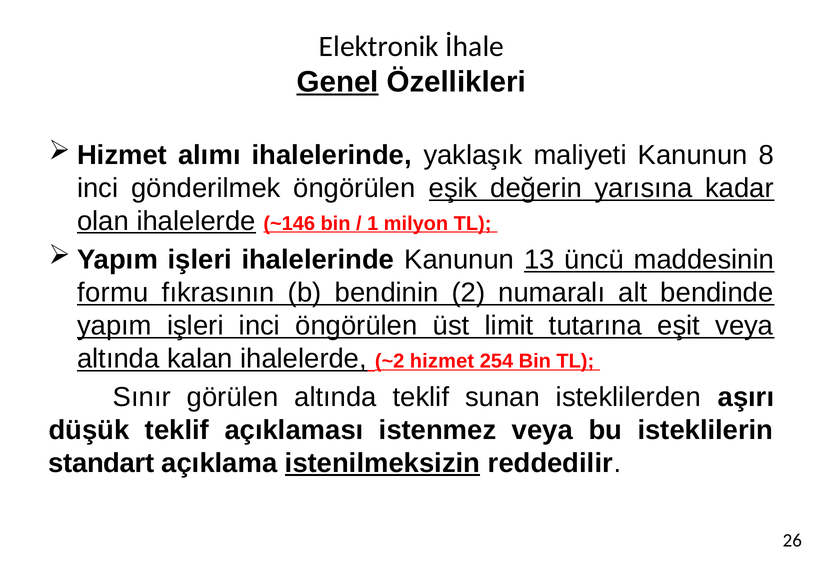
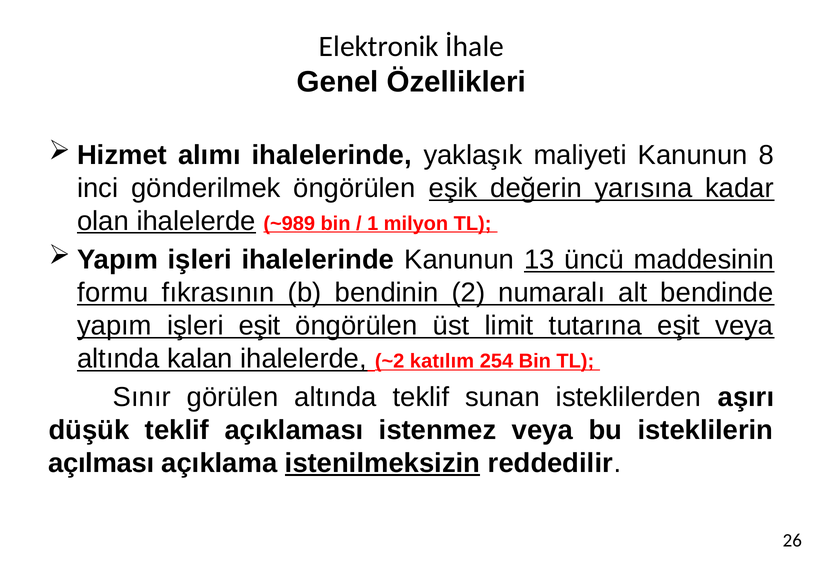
Genel underline: present -> none
~146: ~146 -> ~989
işleri inci: inci -> eşit
hizmet: hizmet -> katılım
standart: standart -> açılması
